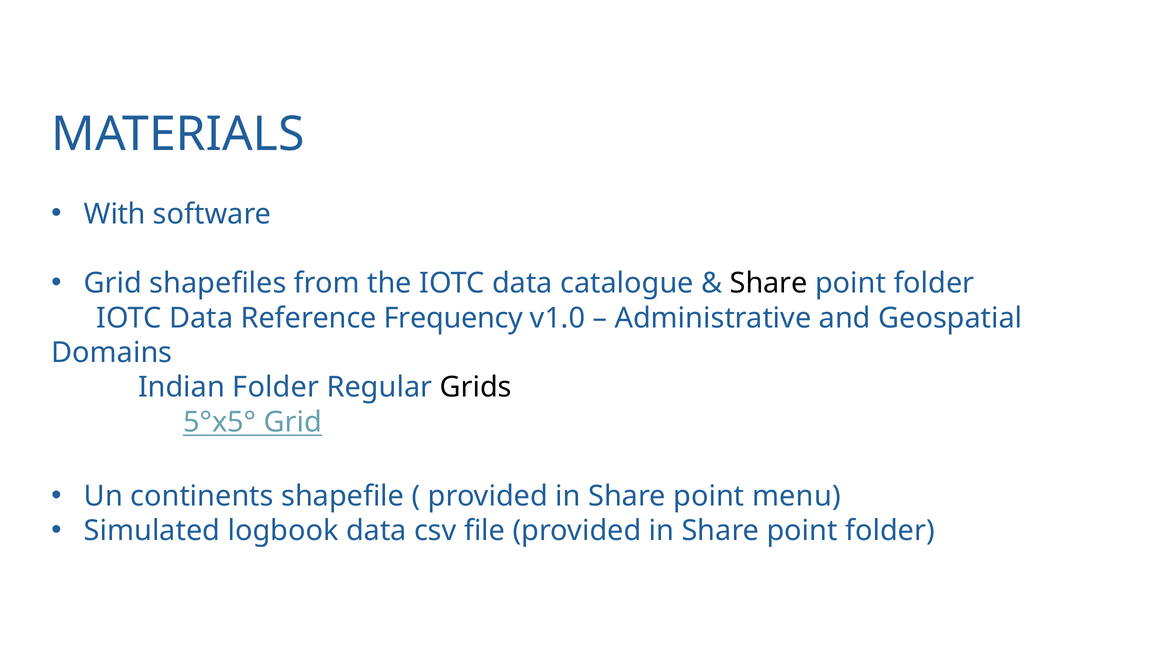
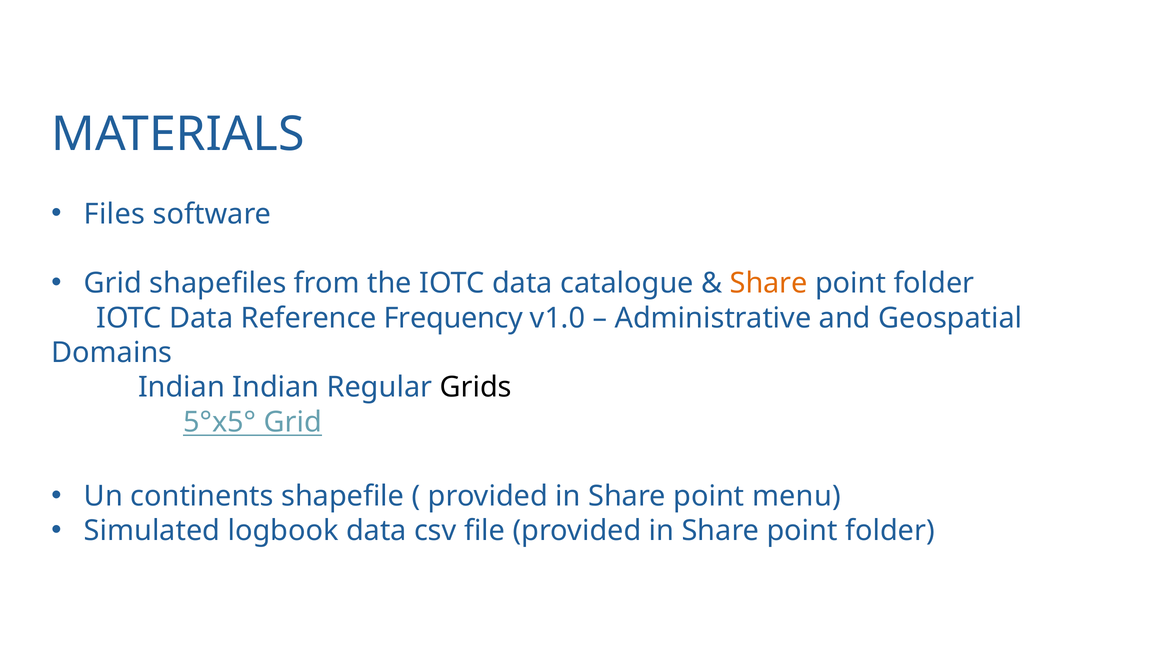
With: With -> Files
Share at (769, 283) colour: black -> orange
Indian Folder: Folder -> Indian
